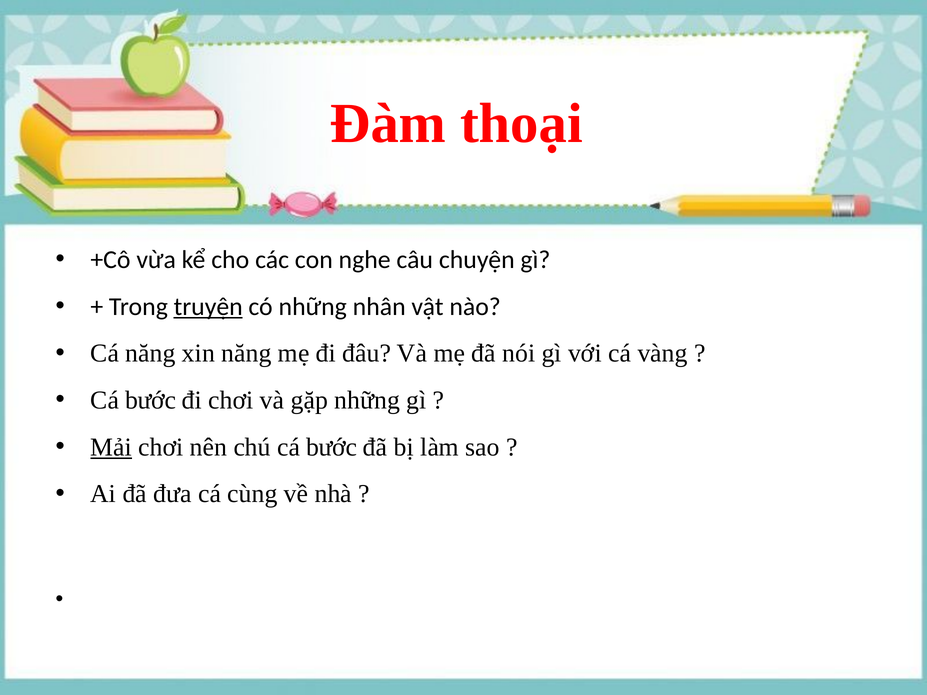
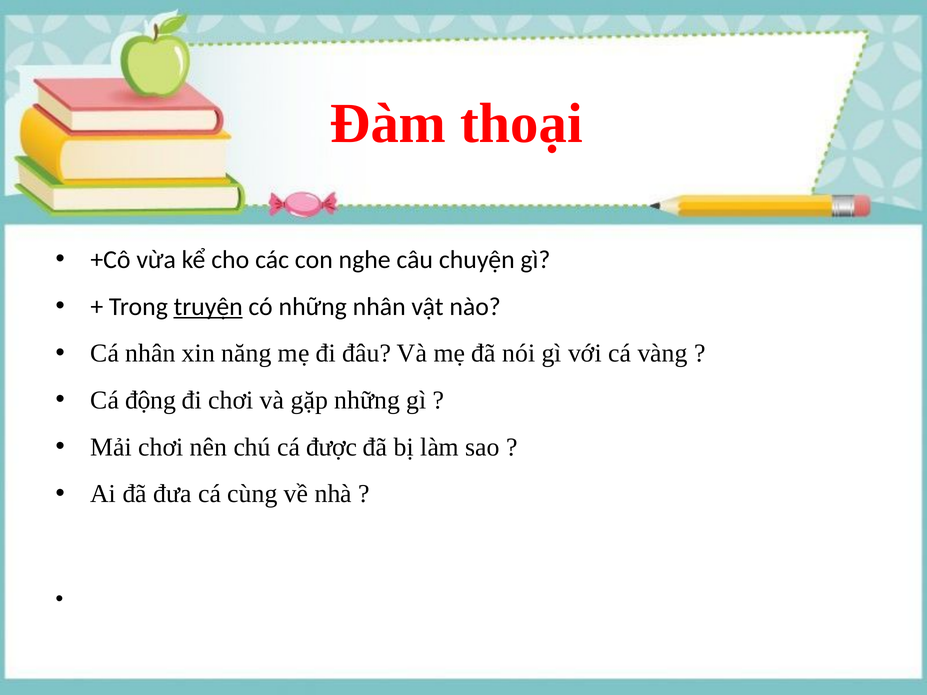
Cá năng: năng -> nhân
bước at (151, 400): bước -> động
Mải underline: present -> none
chú cá bước: bước -> được
